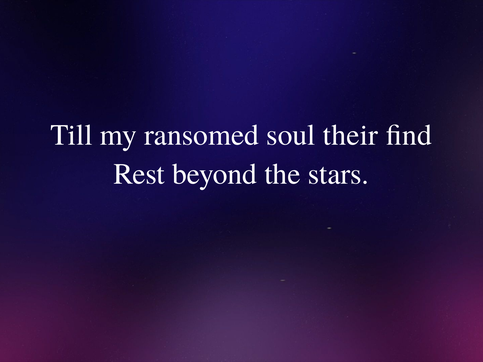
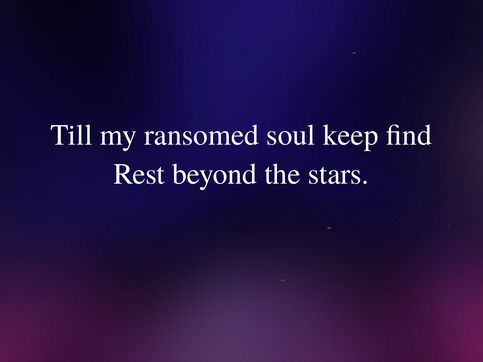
their: their -> keep
